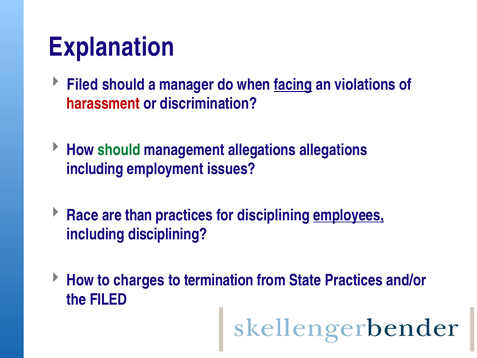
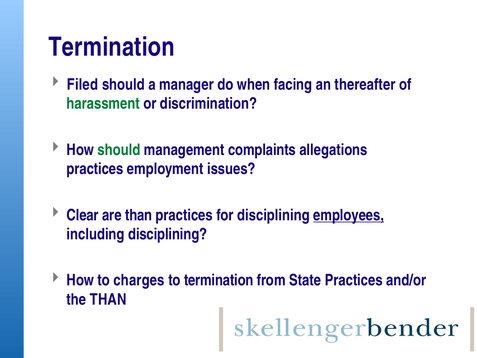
Explanation at (112, 47): Explanation -> Termination
facing underline: present -> none
violations: violations -> thereafter
harassment colour: red -> green
management allegations: allegations -> complaints
including at (95, 169): including -> practices
Race: Race -> Clear
the FILED: FILED -> THAN
